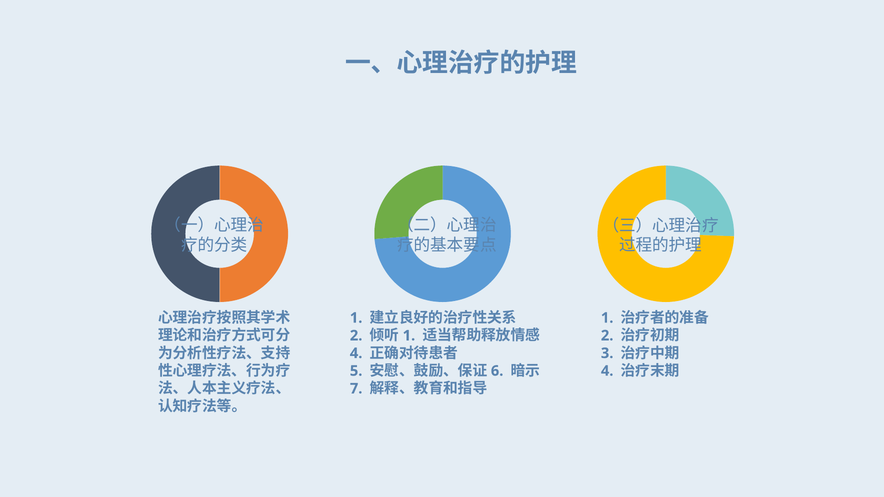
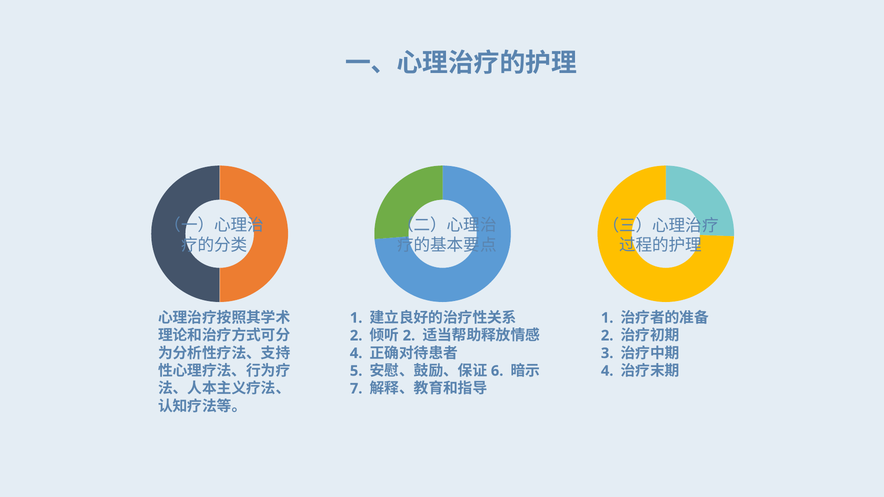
1 at (409, 336): 1 -> 2
